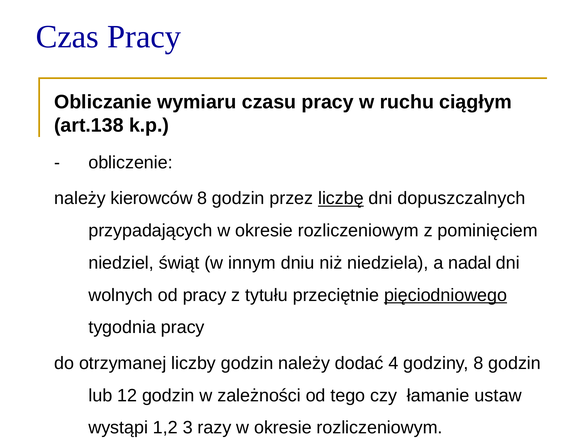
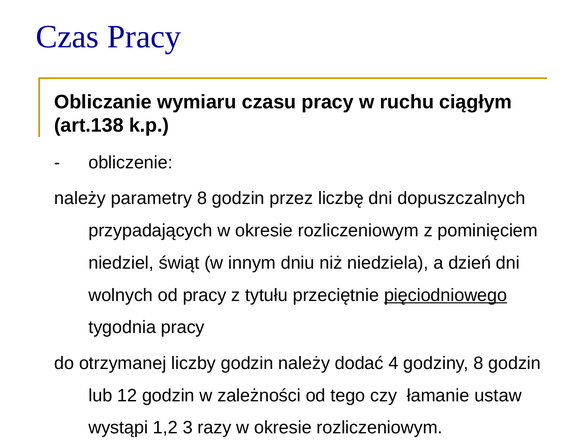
kierowców: kierowców -> parametry
liczbę underline: present -> none
nadal: nadal -> dzień
